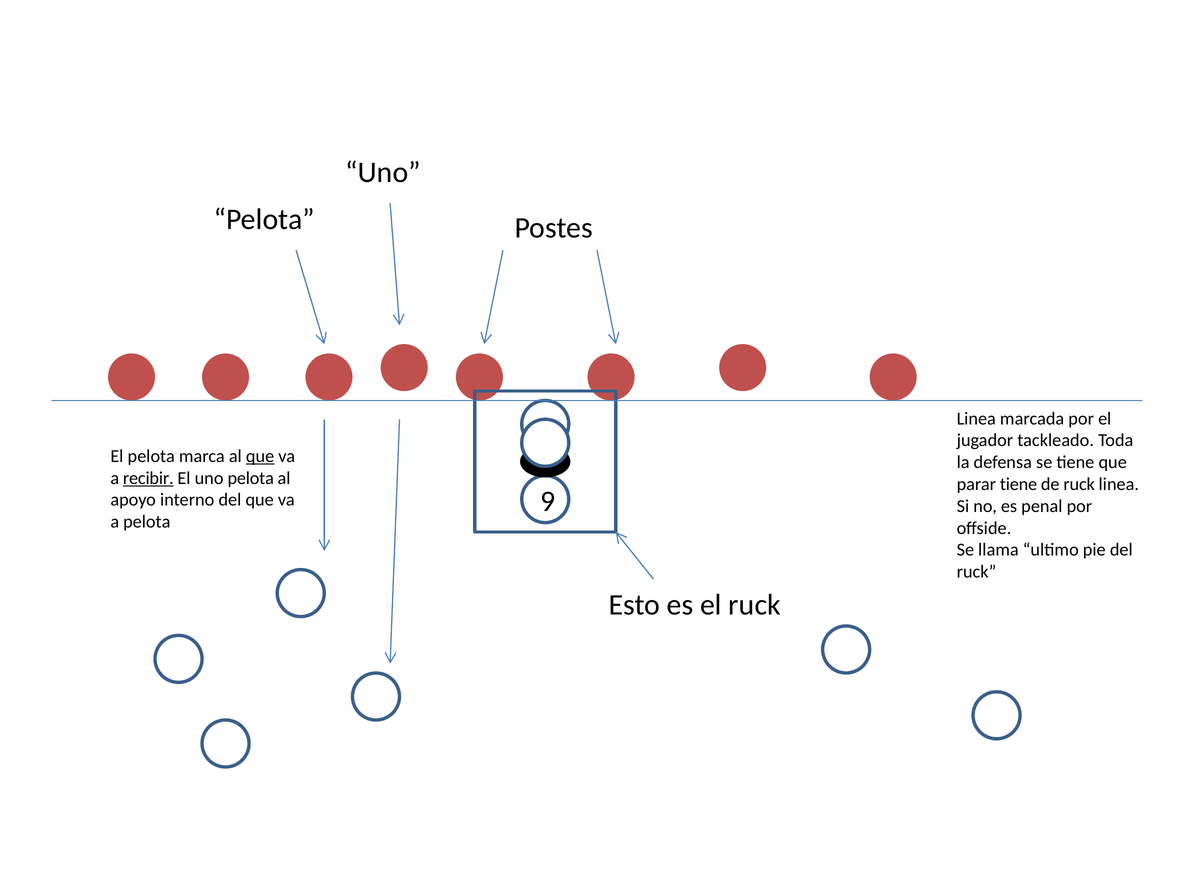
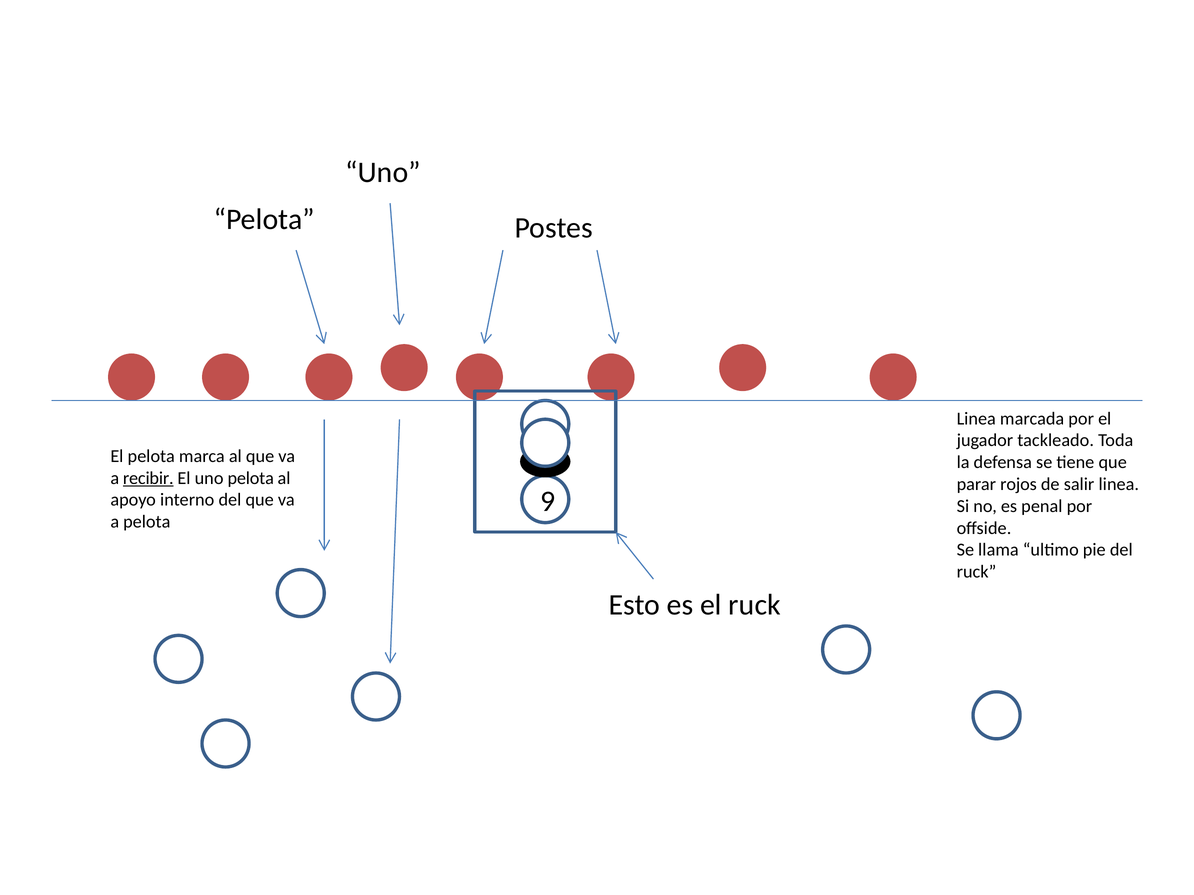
que at (260, 456) underline: present -> none
parar tiene: tiene -> rojos
de ruck: ruck -> salir
